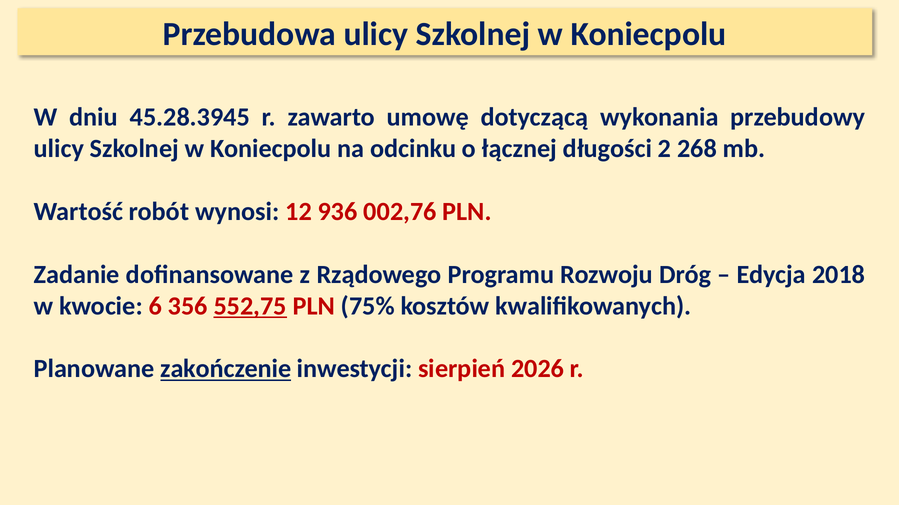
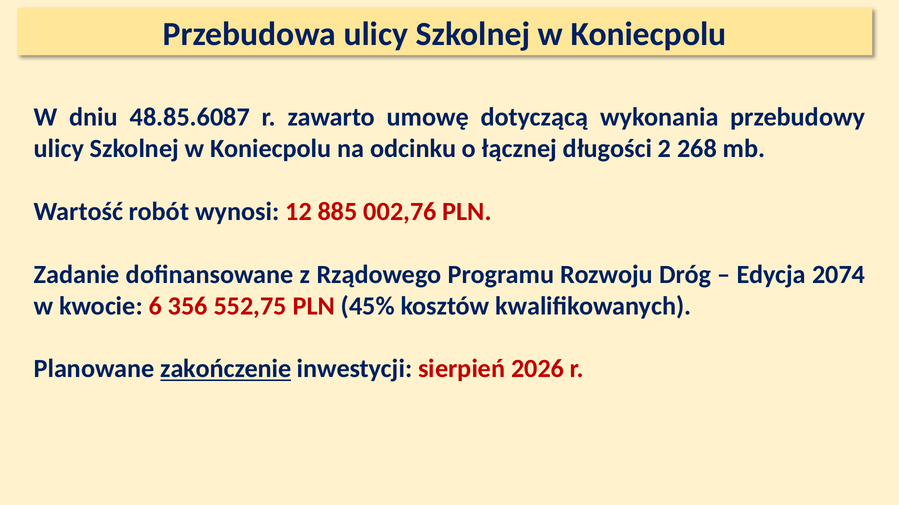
45.28.3945: 45.28.3945 -> 48.85.6087
936: 936 -> 885
2018: 2018 -> 2074
552,75 underline: present -> none
75%: 75% -> 45%
